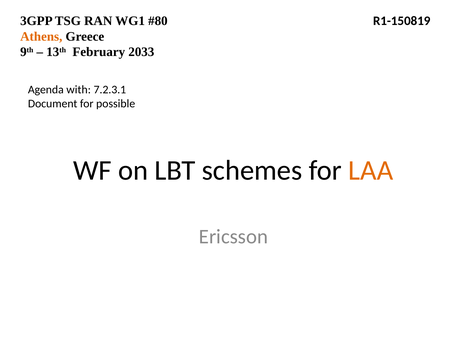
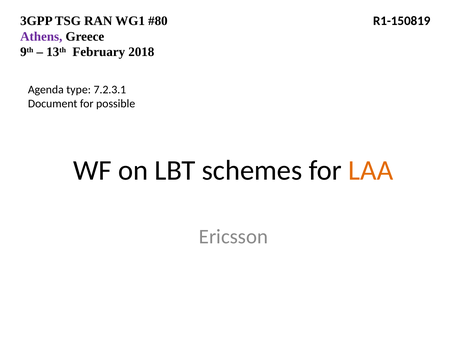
Athens colour: orange -> purple
2033: 2033 -> 2018
with: with -> type
